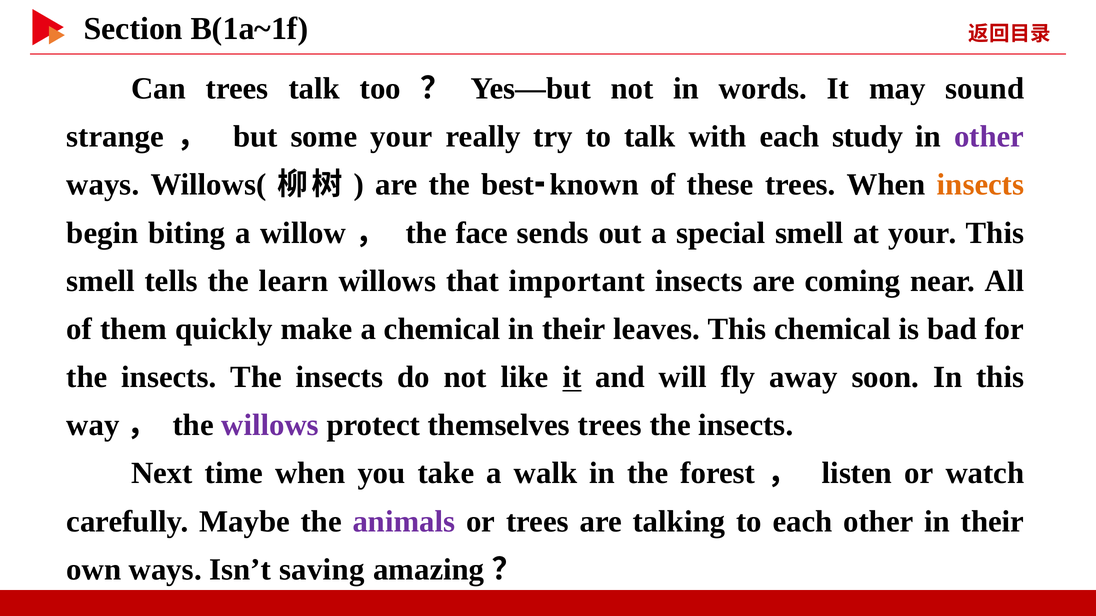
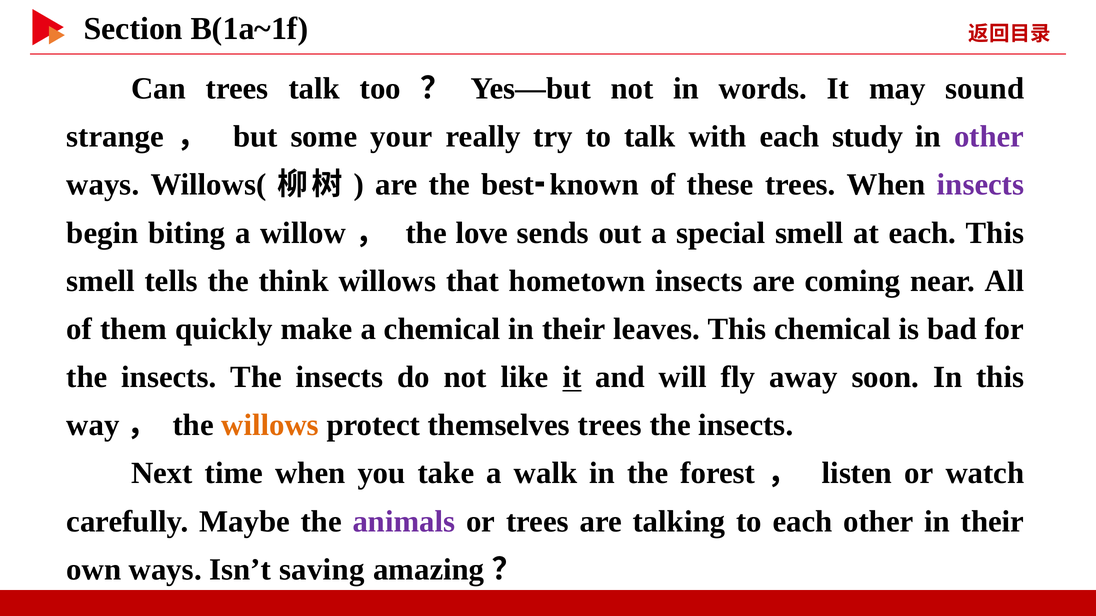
insects at (980, 185) colour: orange -> purple
face: face -> love
at your: your -> each
learn: learn -> think
important: important -> hometown
willows at (270, 426) colour: purple -> orange
